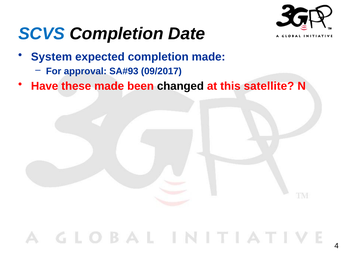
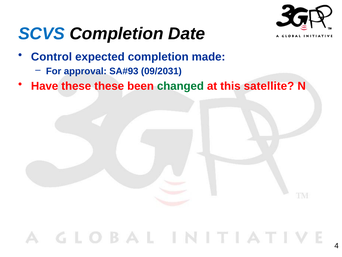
System: System -> Control
09/2017: 09/2017 -> 09/2031
these made: made -> these
changed colour: black -> green
